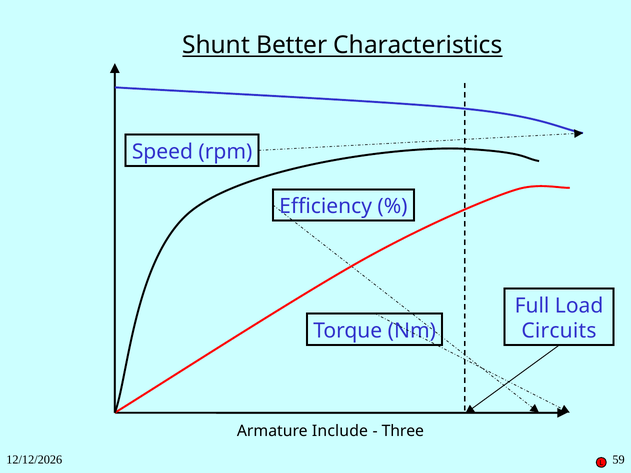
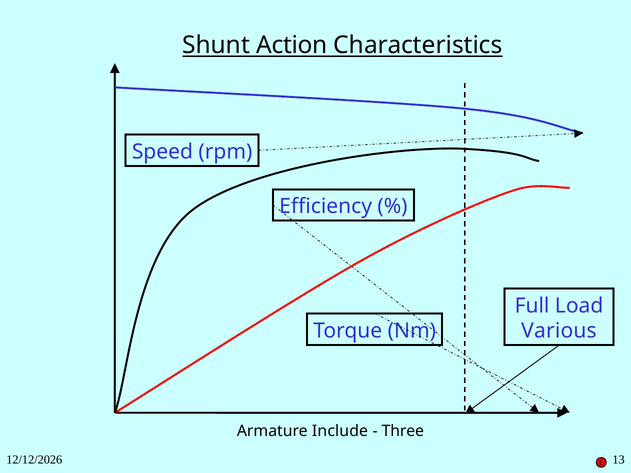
Better: Better -> Action
Circuits: Circuits -> Various
59: 59 -> 13
